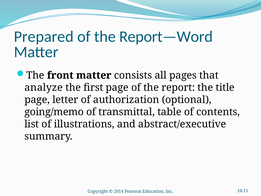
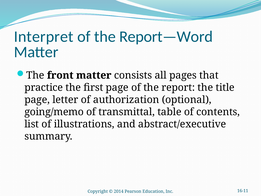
Prepared: Prepared -> Interpret
analyze: analyze -> practice
